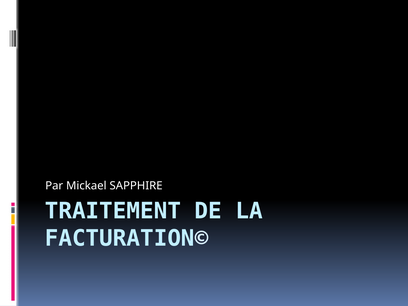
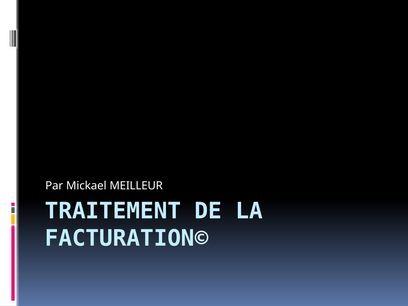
SAPPHIRE: SAPPHIRE -> MEILLEUR
